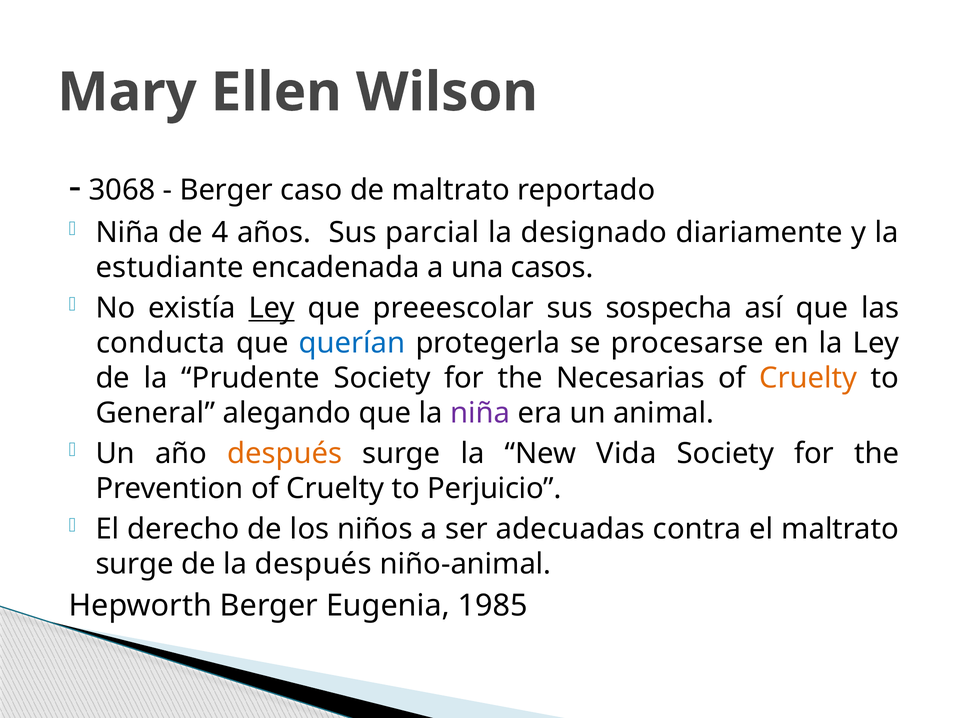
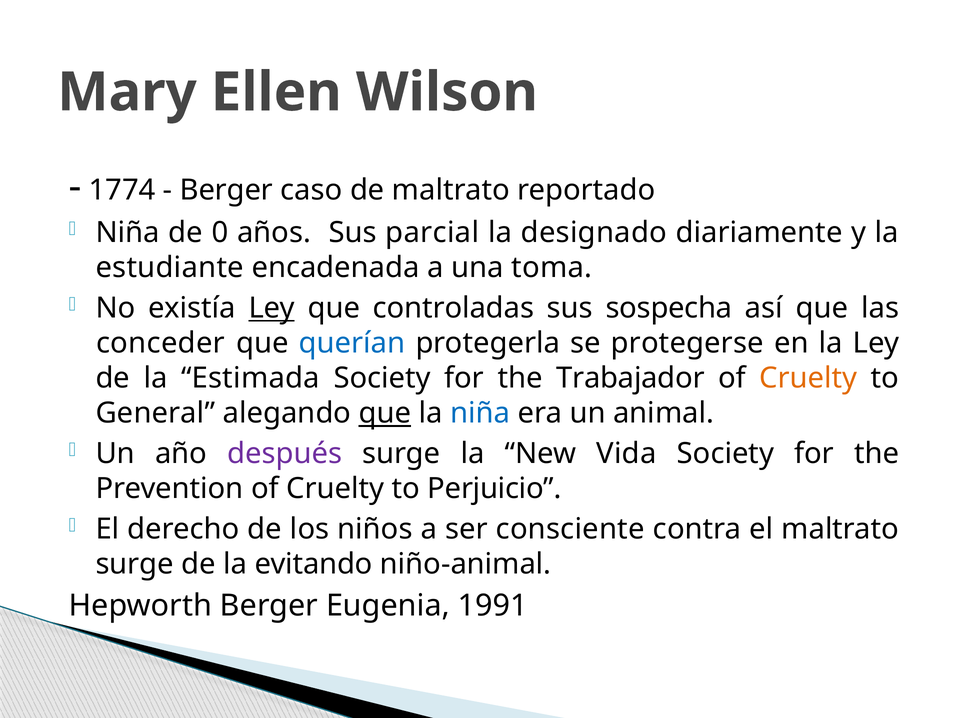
3068: 3068 -> 1774
4: 4 -> 0
casos: casos -> toma
preeescolar: preeescolar -> controladas
conducta: conducta -> conceder
procesarse: procesarse -> protegerse
Prudente: Prudente -> Estimada
Necesarias: Necesarias -> Trabajador
que at (385, 413) underline: none -> present
niña at (480, 413) colour: purple -> blue
después at (285, 454) colour: orange -> purple
adecuadas: adecuadas -> consciente
la después: después -> evitando
1985: 1985 -> 1991
